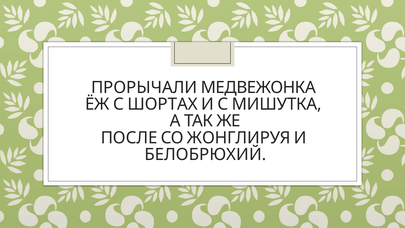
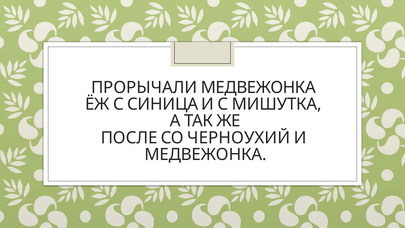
ШОРТАХ: ШОРТАХ -> СИНИЦА
ЖОНГЛИРУЯ: ЖОНГЛИРУЯ -> ЧЕРНОУХИЙ
БЕЛОБРЮХИЙ at (205, 155): БЕЛОБРЮХИЙ -> МЕДВЕЖОНКА
